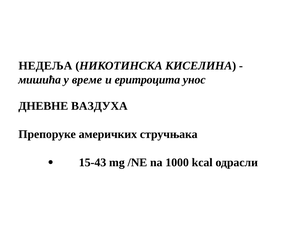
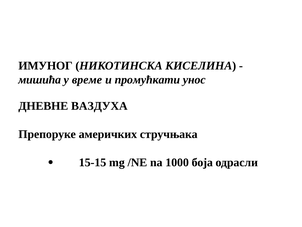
НЕДЕЉA: НЕДЕЉA -> ИМУНОГ
еритроцита: еритроцита -> промућкати
15-43: 15-43 -> 15-15
kcal: kcal -> боја
